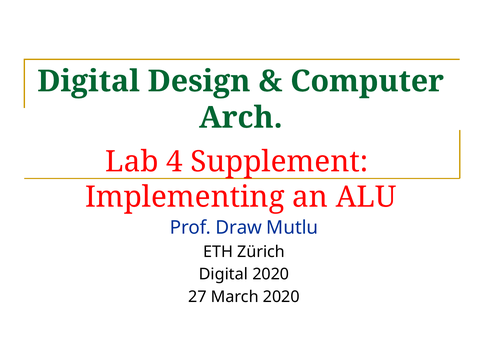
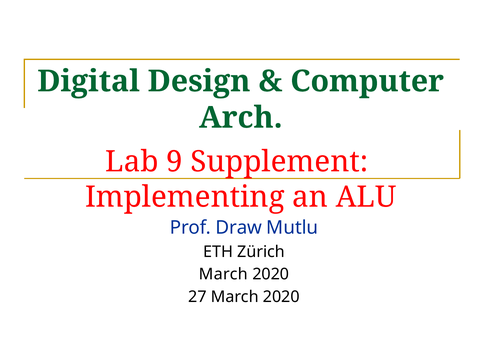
4: 4 -> 9
Digital at (223, 274): Digital -> March
